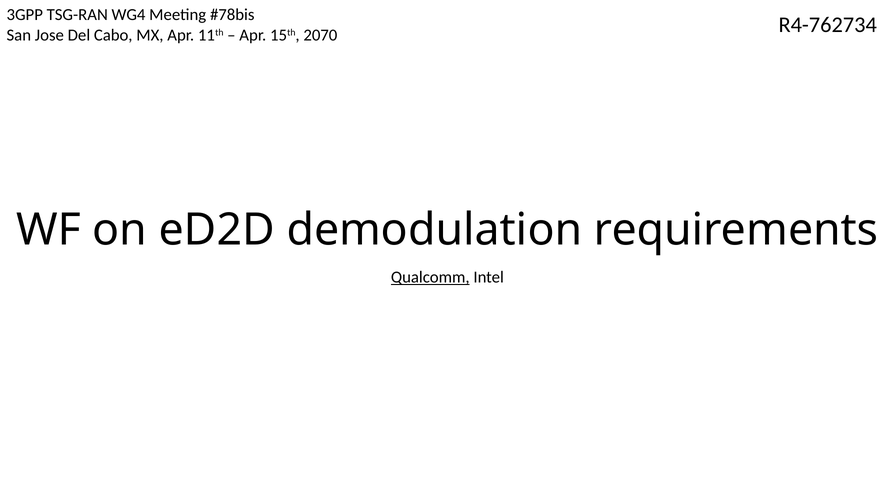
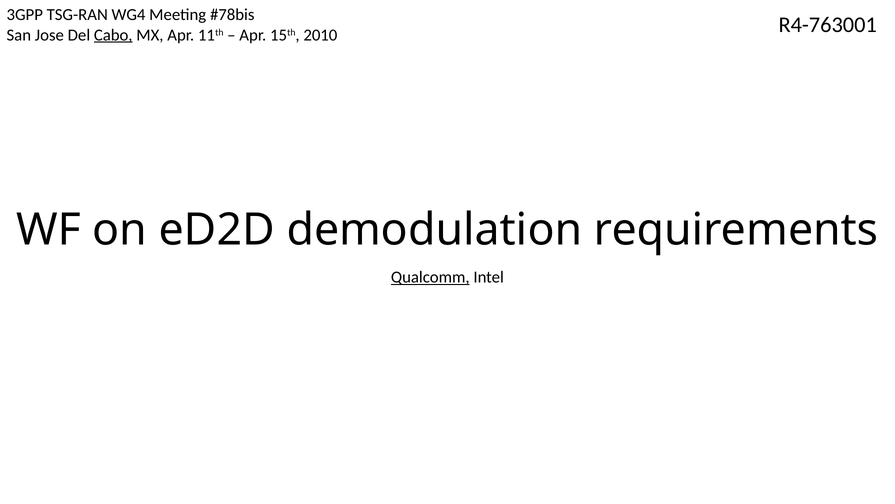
R4-762734: R4-762734 -> R4-763001
Cabo underline: none -> present
2070: 2070 -> 2010
